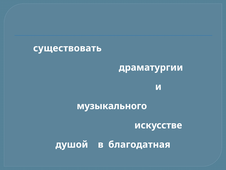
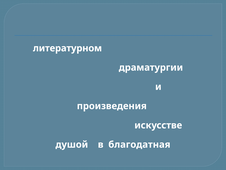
существовать: существовать -> литературном
музыкального: музыкального -> произведения
